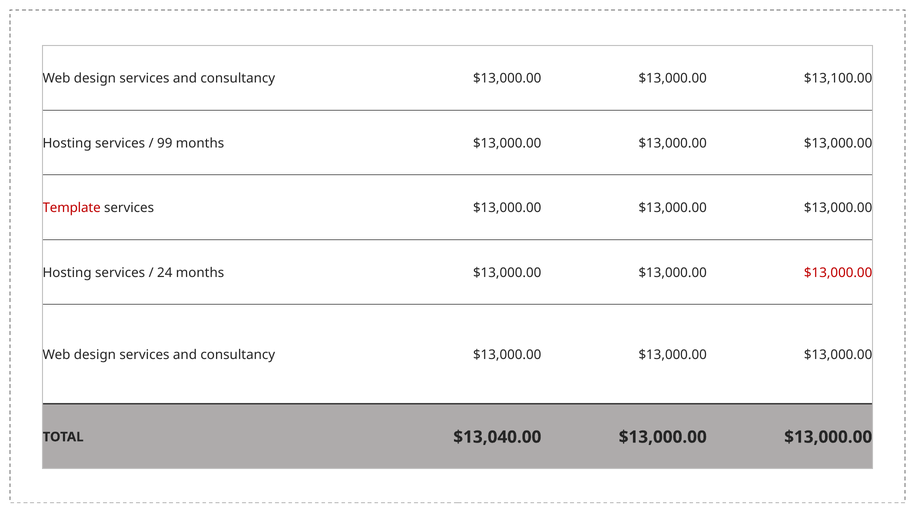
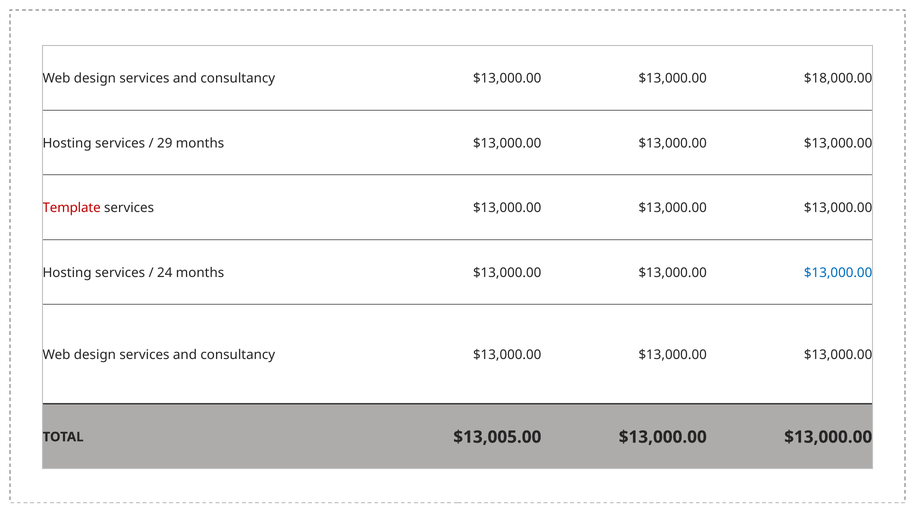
$13,100.00: $13,100.00 -> $18,000.00
99: 99 -> 29
$13,000.00 at (838, 273) colour: red -> blue
$13,040.00: $13,040.00 -> $13,005.00
